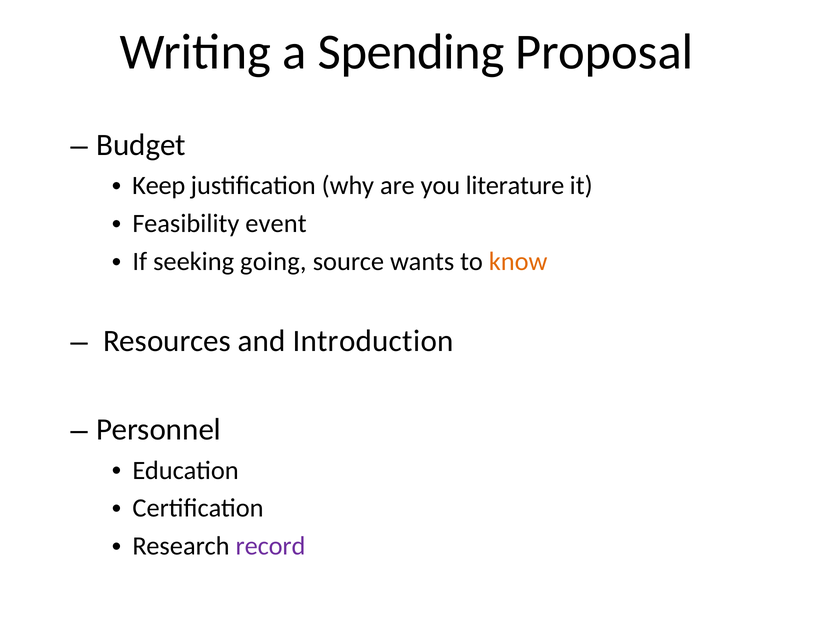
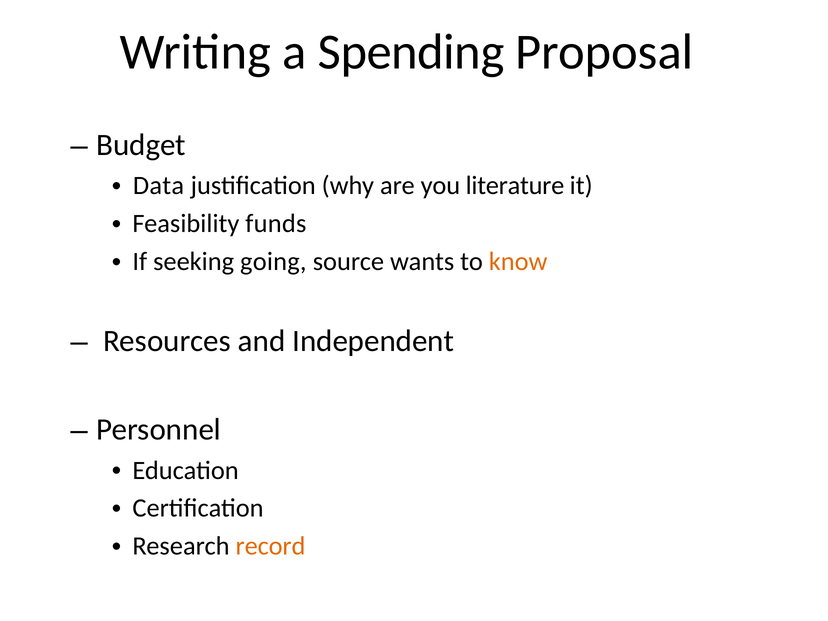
Keep: Keep -> Data
event: event -> funds
Introduction: Introduction -> Independent
record colour: purple -> orange
